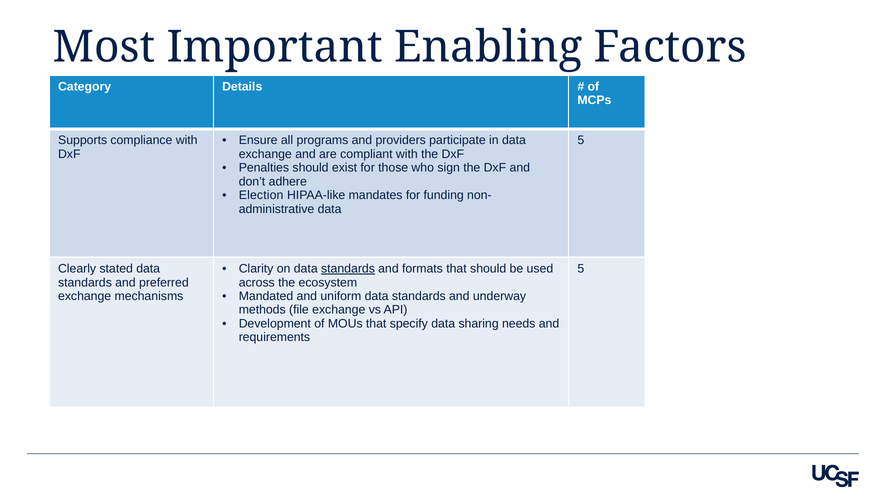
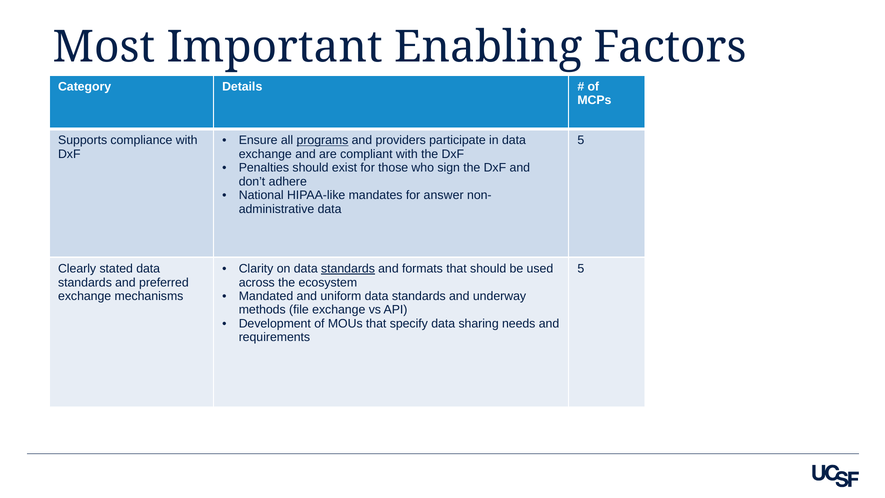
programs underline: none -> present
Election: Election -> National
funding: funding -> answer
